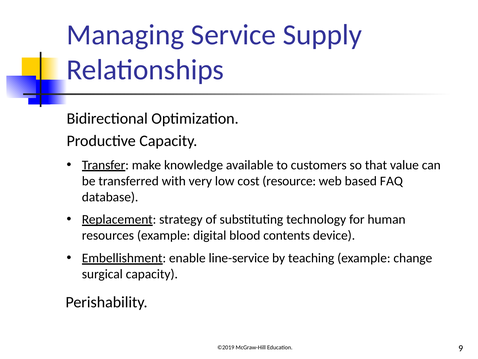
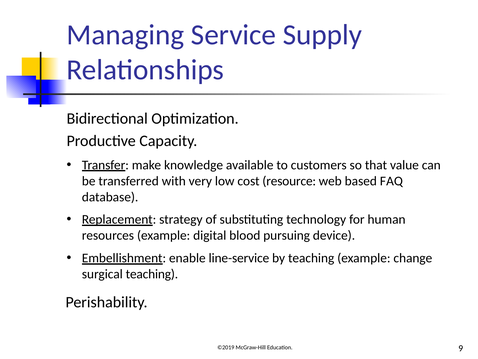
contents: contents -> pursuing
surgical capacity: capacity -> teaching
